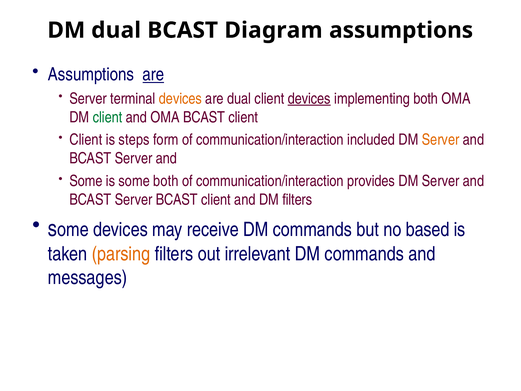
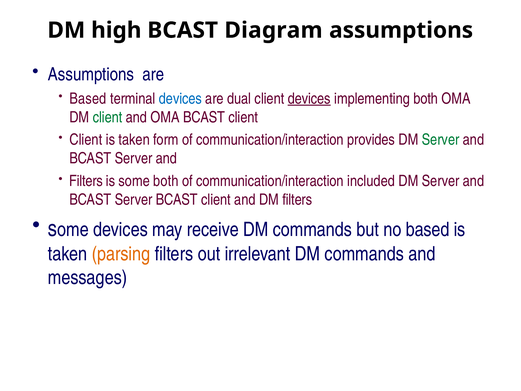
DM dual: dual -> high
are at (153, 75) underline: present -> none
Server at (88, 99): Server -> Based
devices at (180, 99) colour: orange -> blue
steps at (134, 140): steps -> taken
included: included -> provides
Server at (441, 140) colour: orange -> green
Some at (86, 181): Some -> Filters
provides: provides -> included
